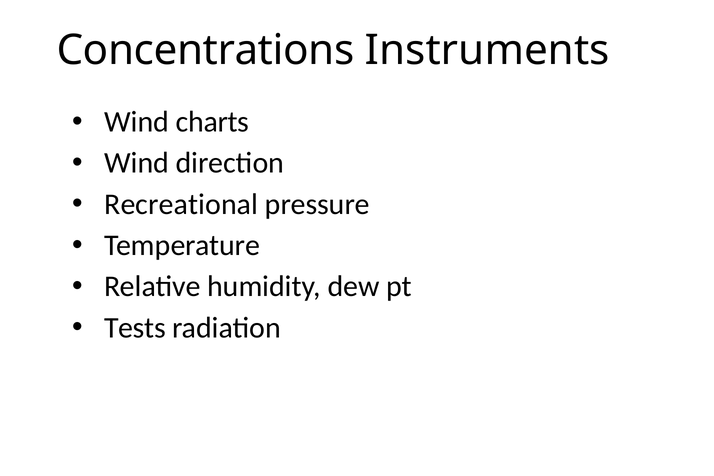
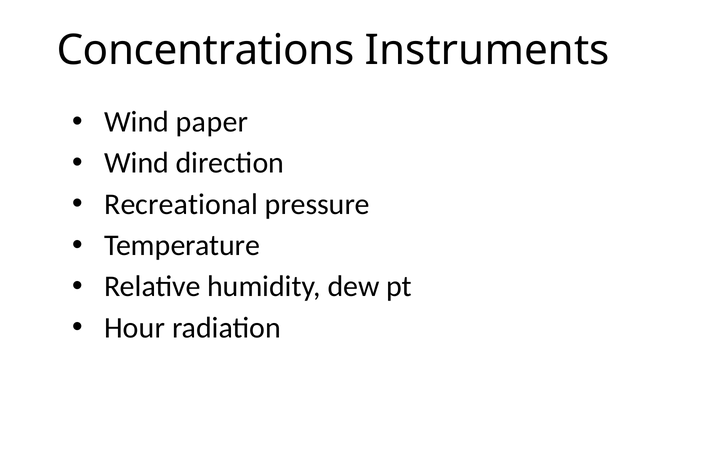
charts: charts -> paper
Tests: Tests -> Hour
